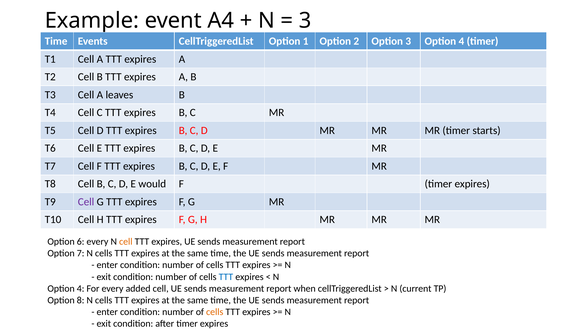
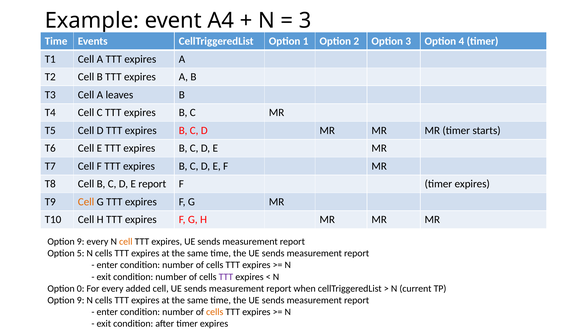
E would: would -> report
Cell at (86, 202) colour: purple -> orange
6 at (81, 242): 6 -> 9
7: 7 -> 5
TTT at (226, 277) colour: blue -> purple
4 at (81, 289): 4 -> 0
8 at (81, 300): 8 -> 9
